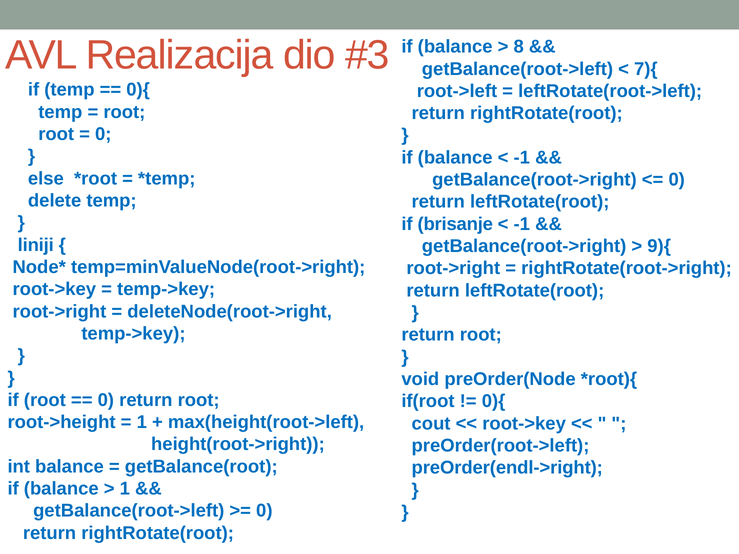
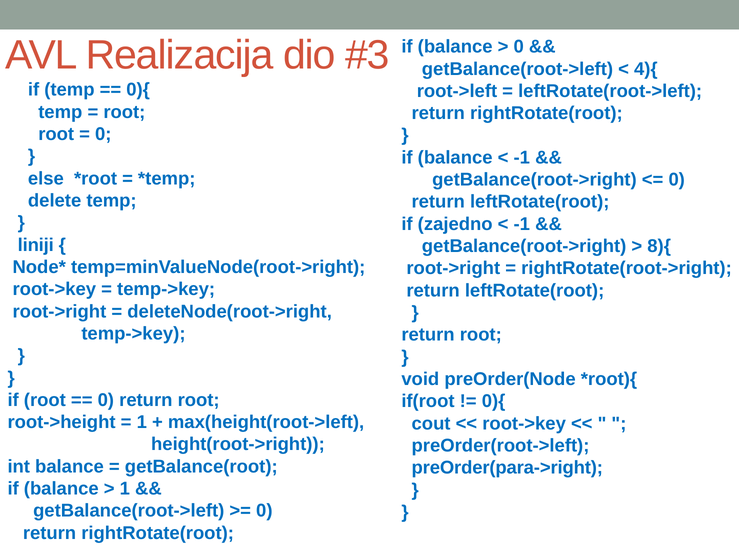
8 at (519, 47): 8 -> 0
7){: 7){ -> 4){
brisanje: brisanje -> zajedno
9){: 9){ -> 8){
preOrder(endl->right: preOrder(endl->right -> preOrder(para->right
